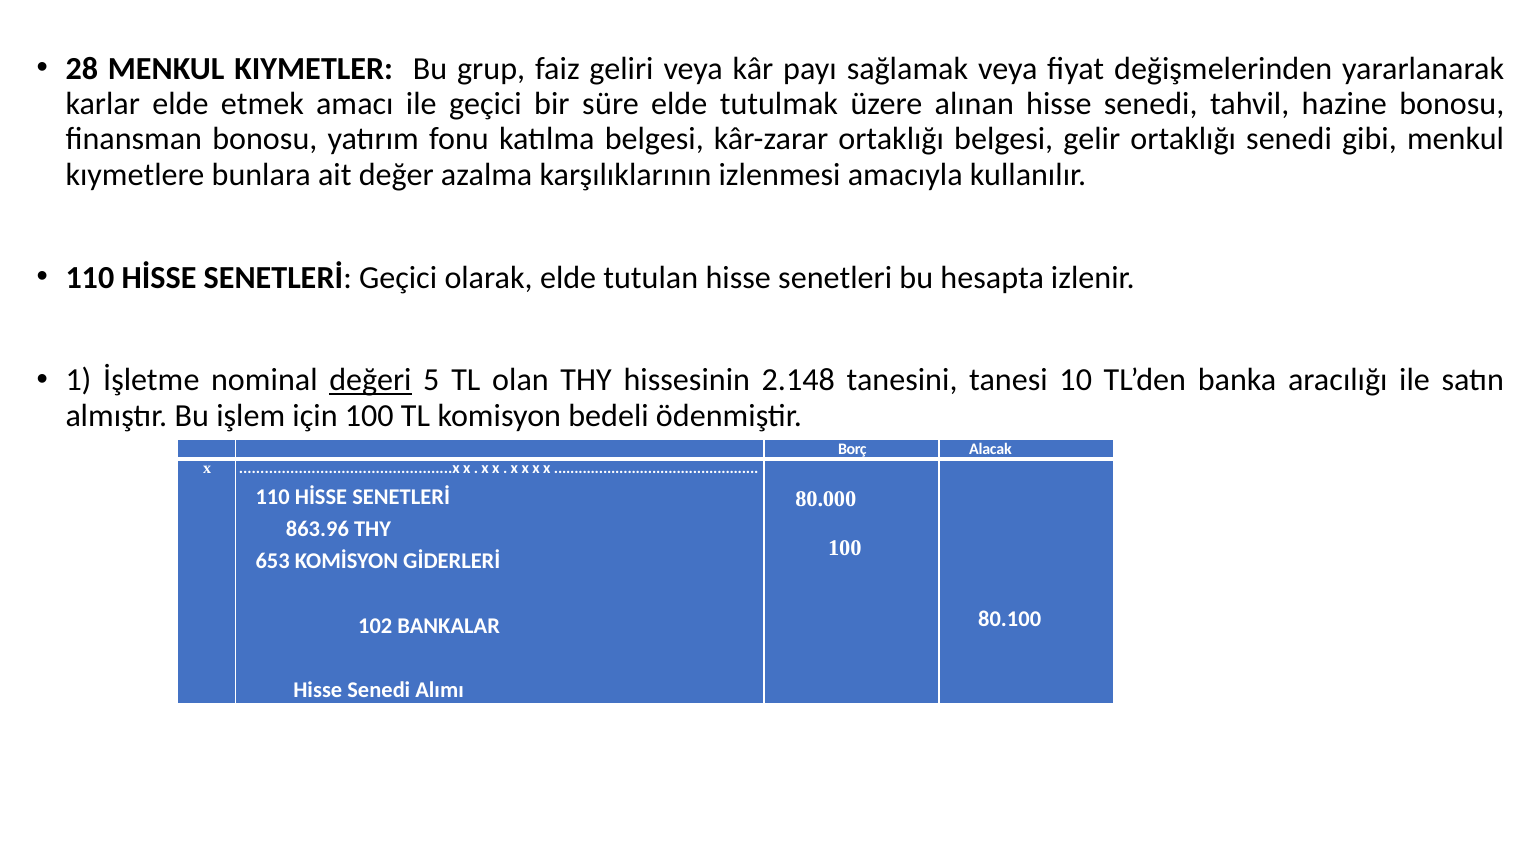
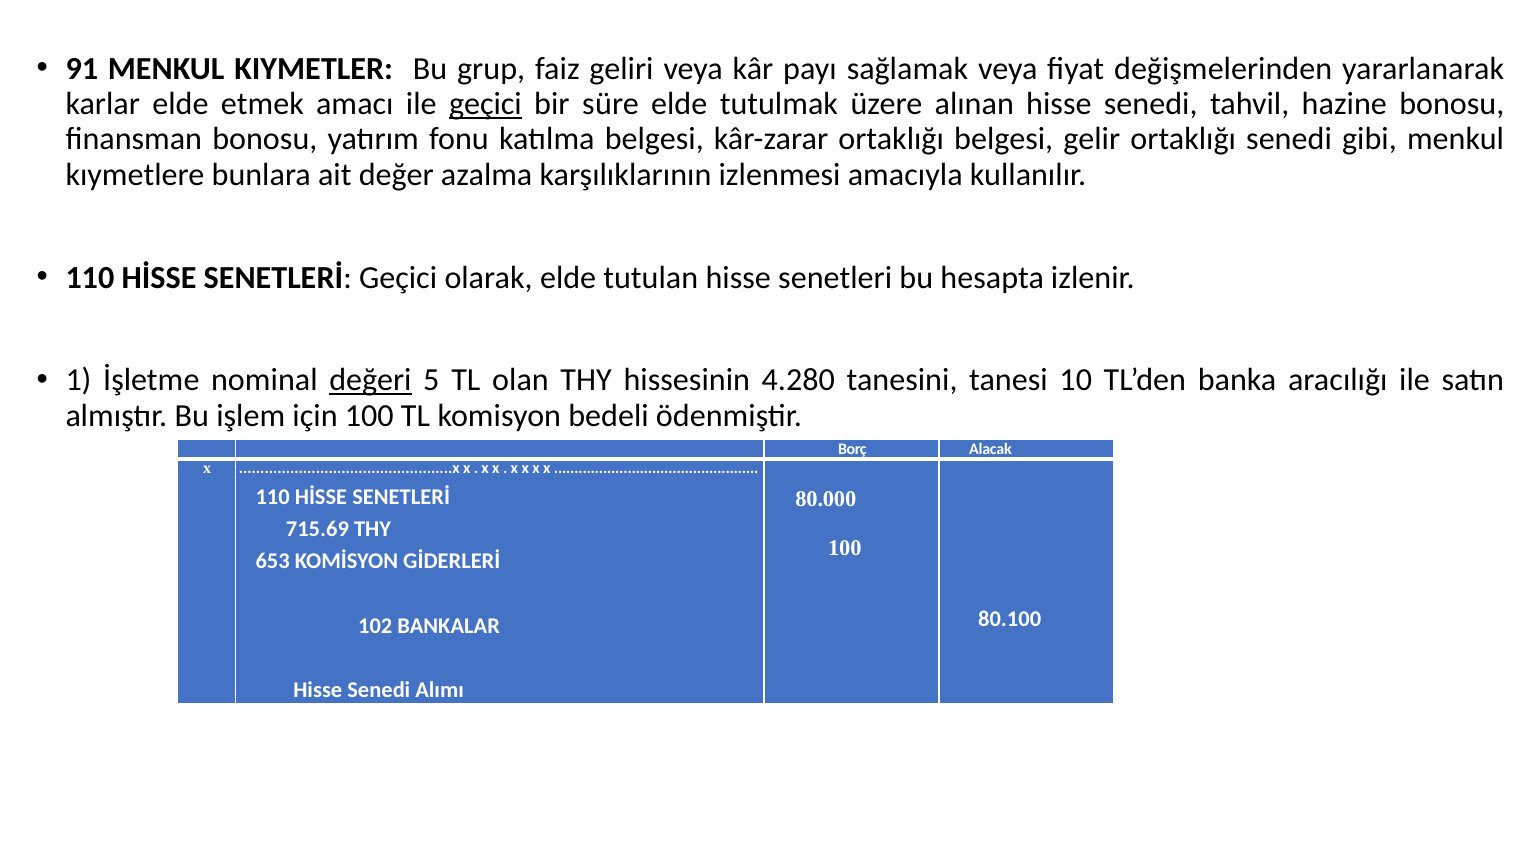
28: 28 -> 91
geçici at (485, 104) underline: none -> present
2.148: 2.148 -> 4.280
863.96: 863.96 -> 715.69
